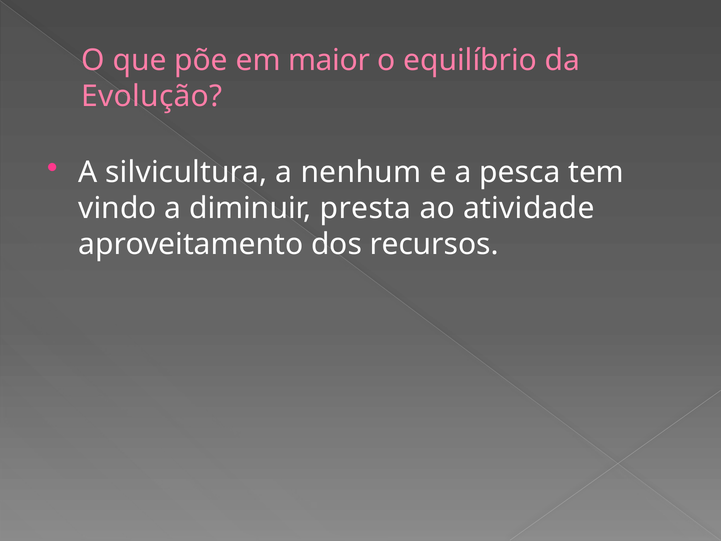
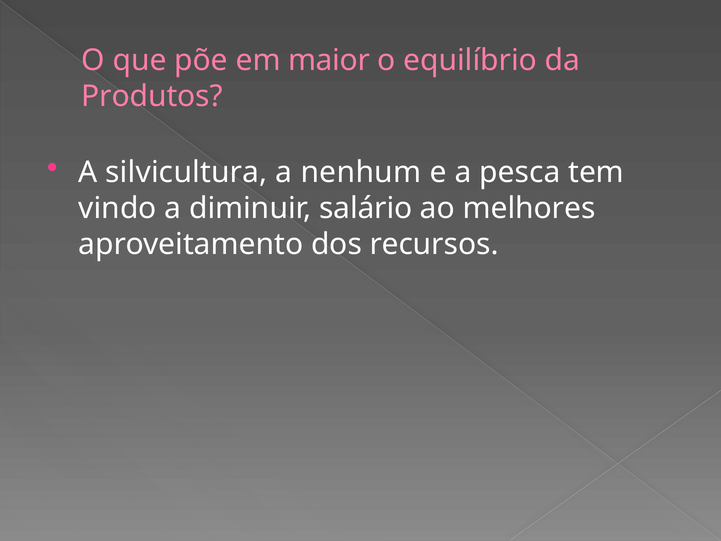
Evolução: Evolução -> Produtos
presta: presta -> salário
atividade: atividade -> melhores
